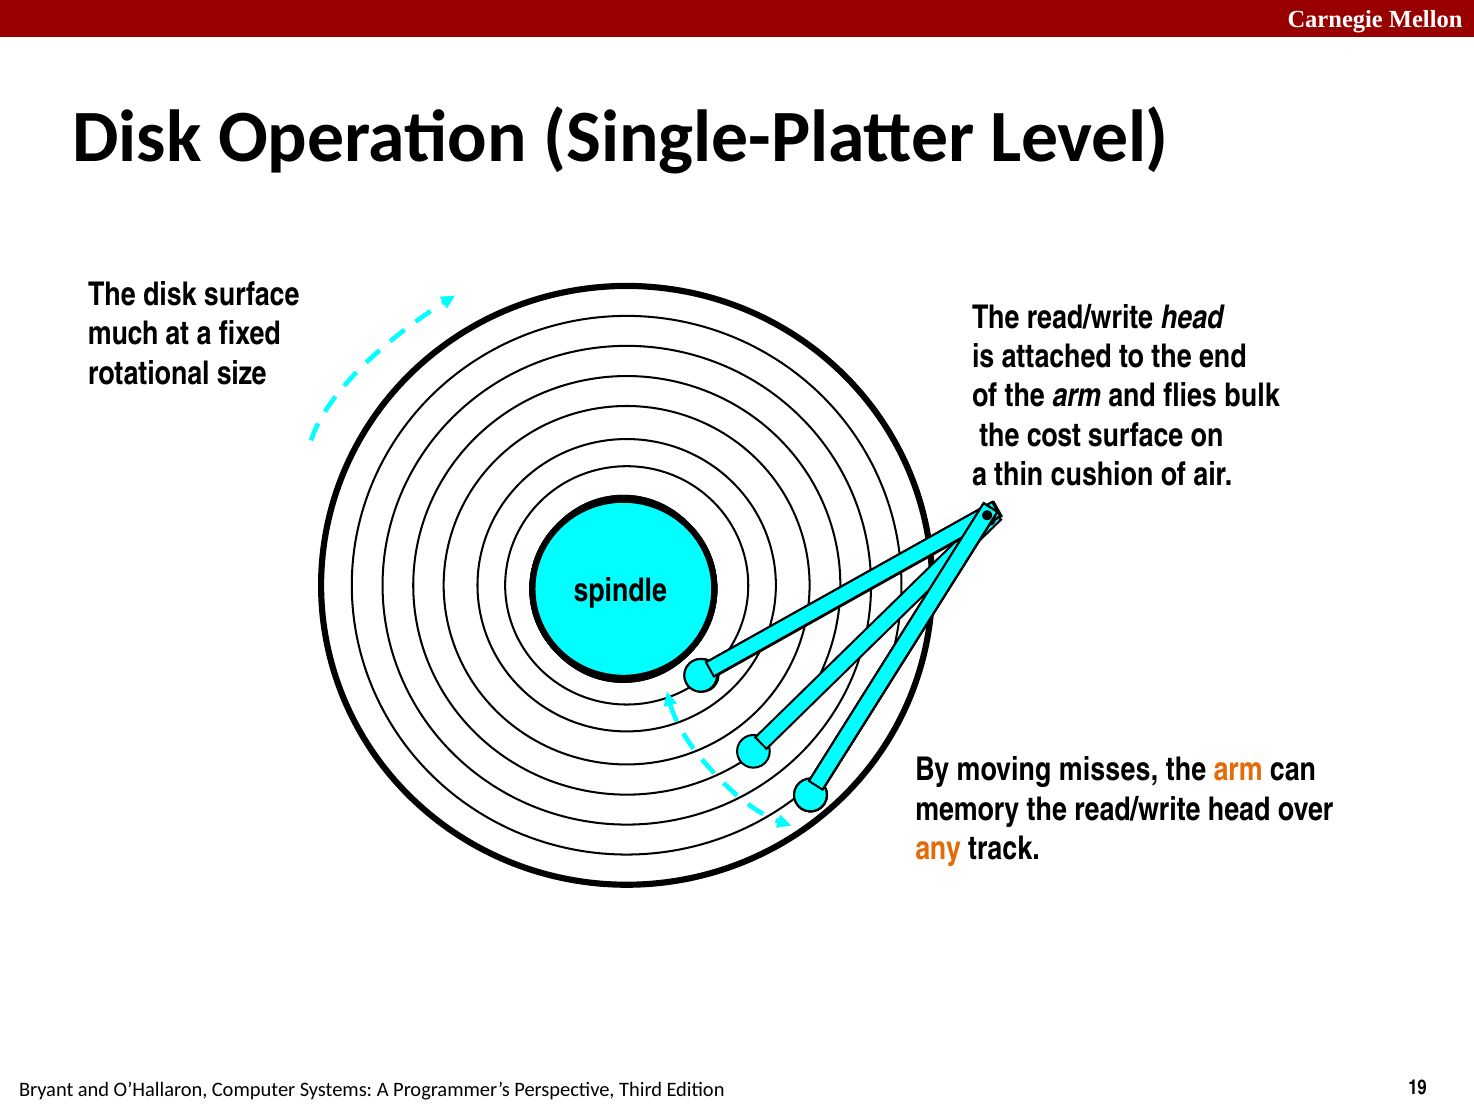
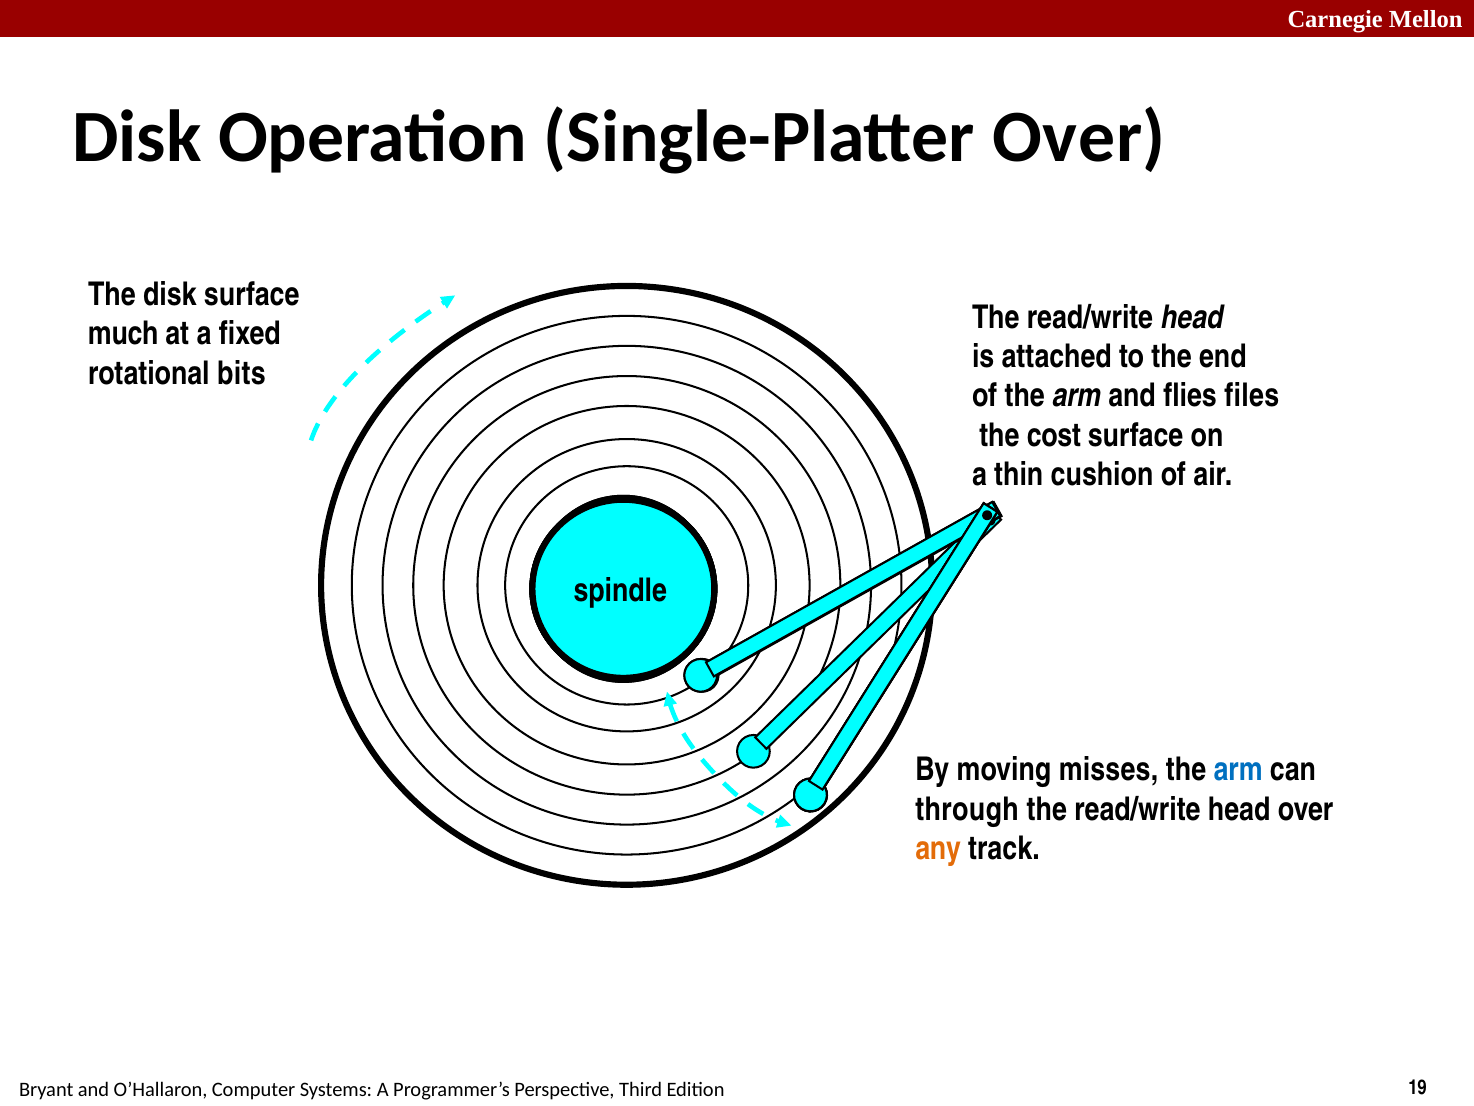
Single-Platter Level: Level -> Over
size: size -> bits
bulk: bulk -> files
arm at (1238, 770) colour: orange -> blue
memory: memory -> through
